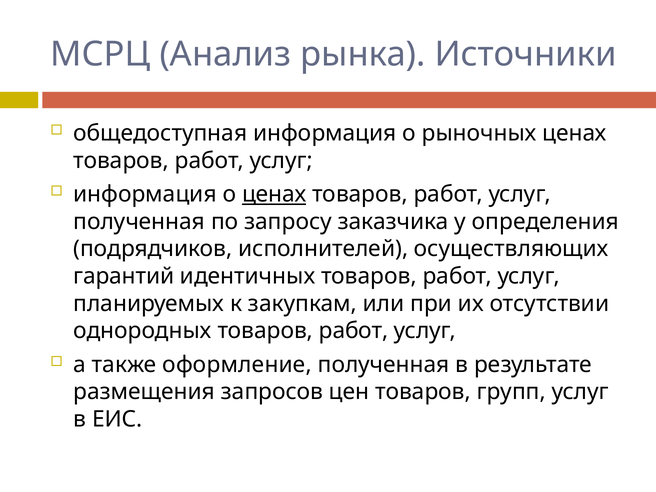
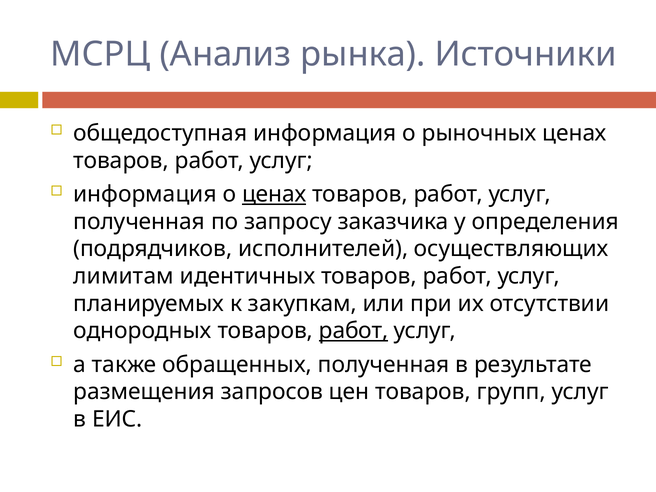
гарантий: гарантий -> лимитам
работ at (354, 331) underline: none -> present
оформление: оформление -> обращенных
